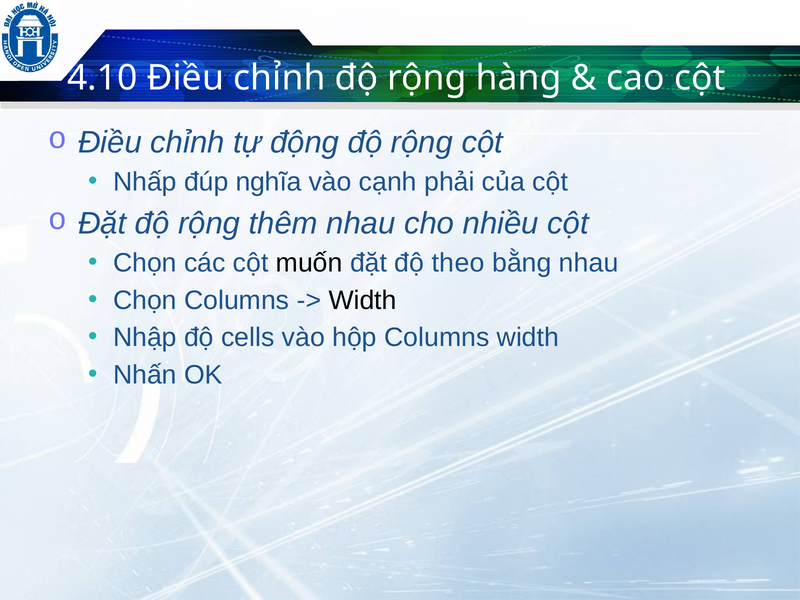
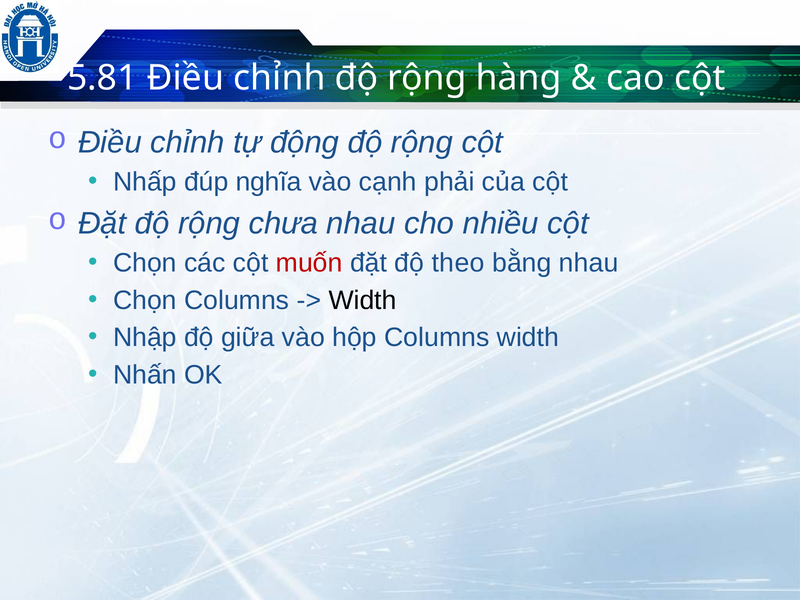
4.10: 4.10 -> 5.81
thêm: thêm -> chưa
muốn colour: black -> red
cells: cells -> giữa
